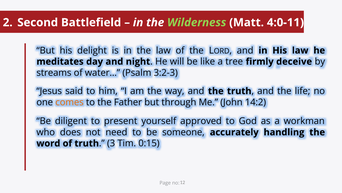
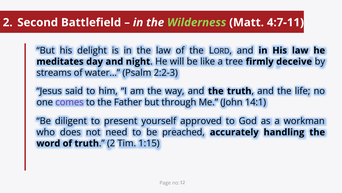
4:0-11: 4:0-11 -> 4:7-11
3:2-3: 3:2-3 -> 2:2-3
comes colour: orange -> purple
14:2: 14:2 -> 14:1
someone: someone -> preached
truth 3: 3 -> 2
0:15: 0:15 -> 1:15
